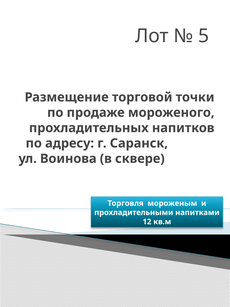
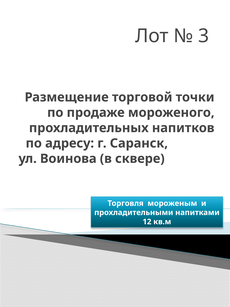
5: 5 -> 3
